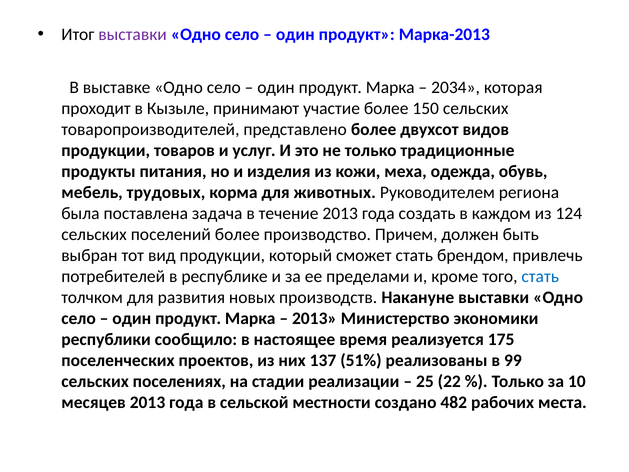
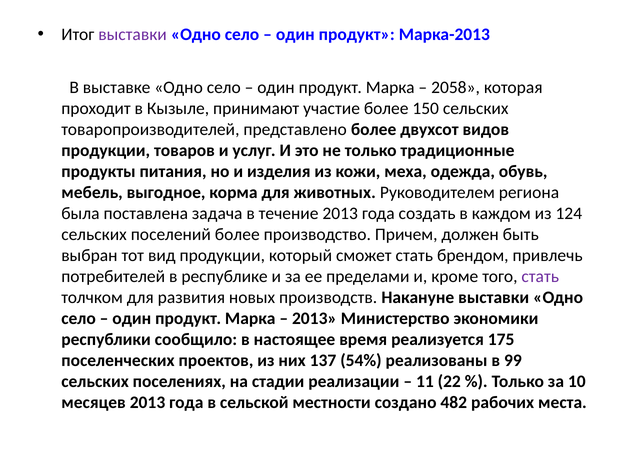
2034: 2034 -> 2058
трудовых: трудовых -> выгодное
стать at (540, 276) colour: blue -> purple
51%: 51% -> 54%
25: 25 -> 11
